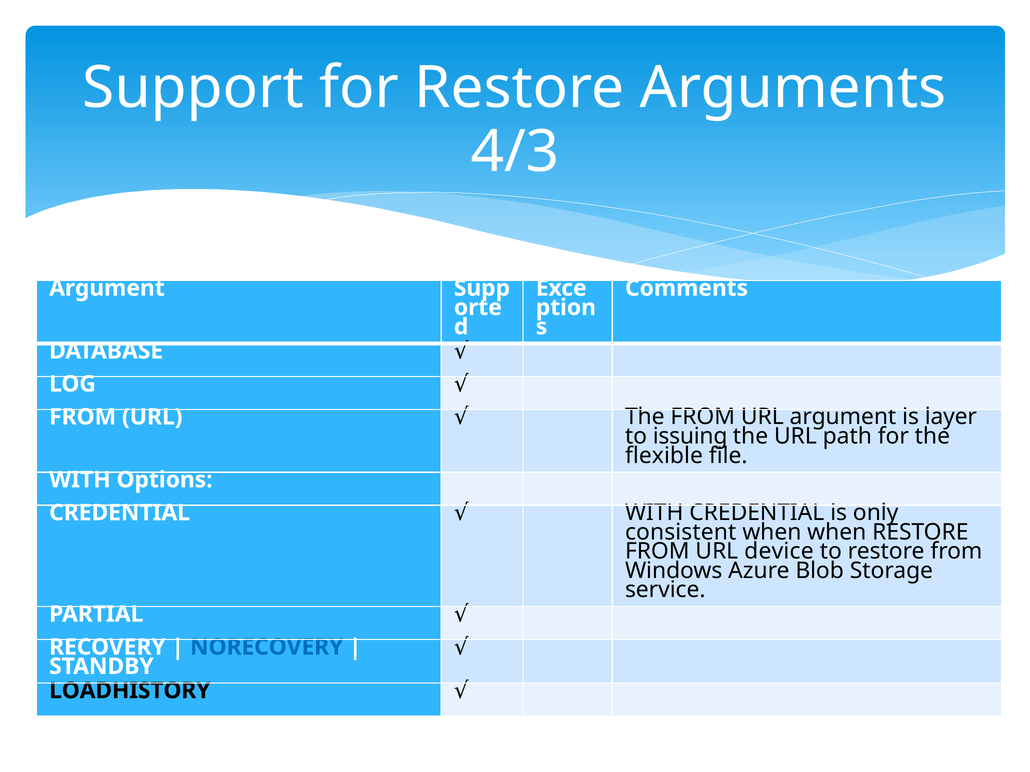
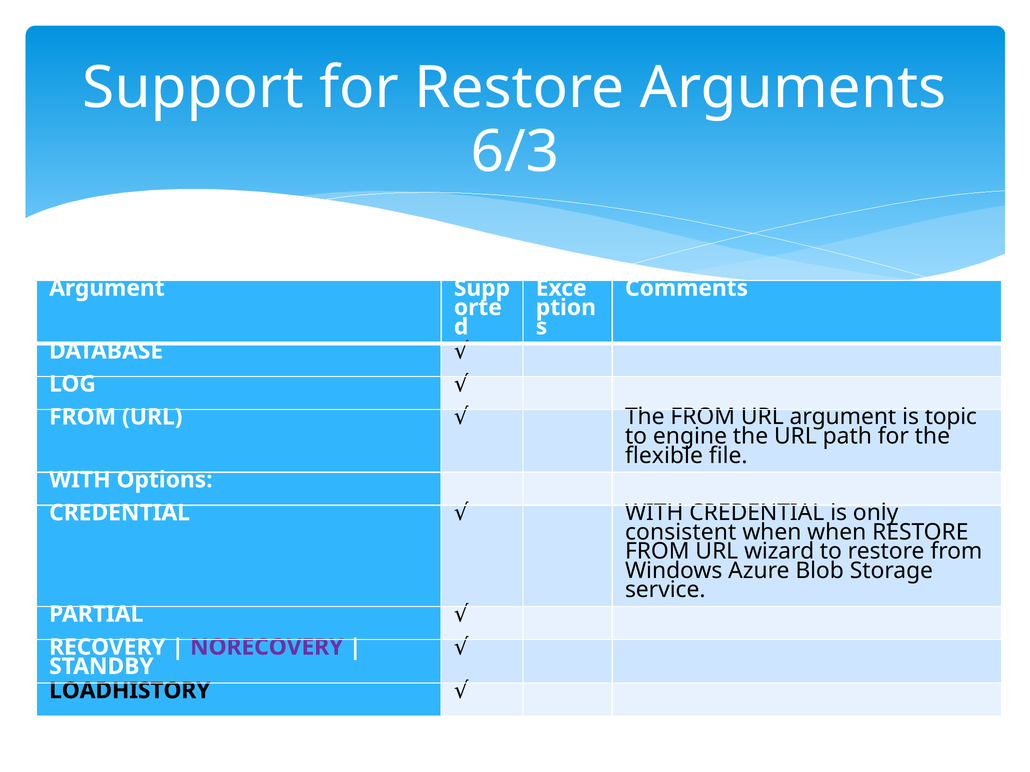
4/3: 4/3 -> 6/3
layer: layer -> topic
issuing: issuing -> engine
device: device -> wizard
NORECOVERY colour: blue -> purple
